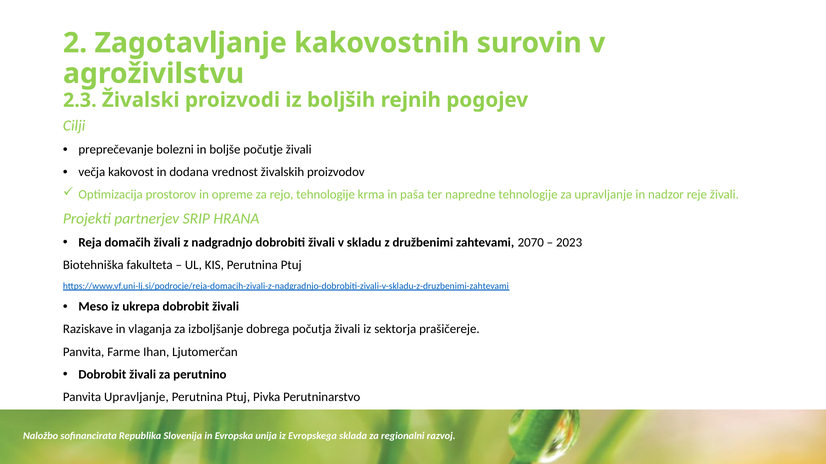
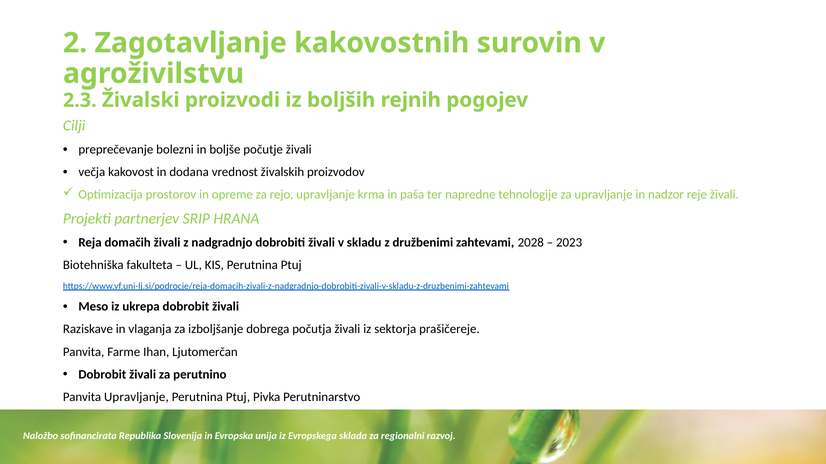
rejo tehnologije: tehnologije -> upravljanje
2070: 2070 -> 2028
